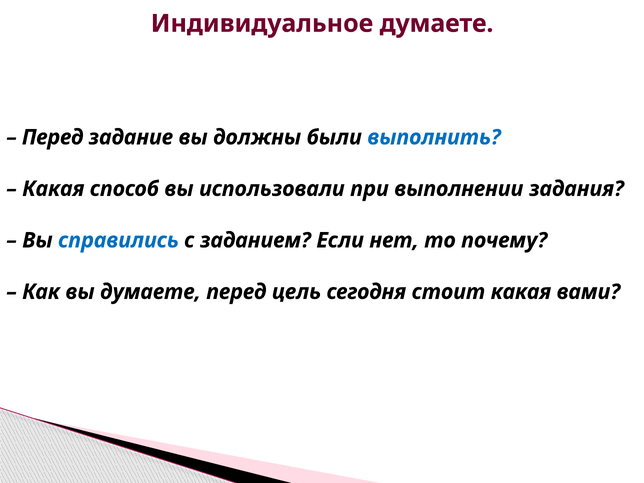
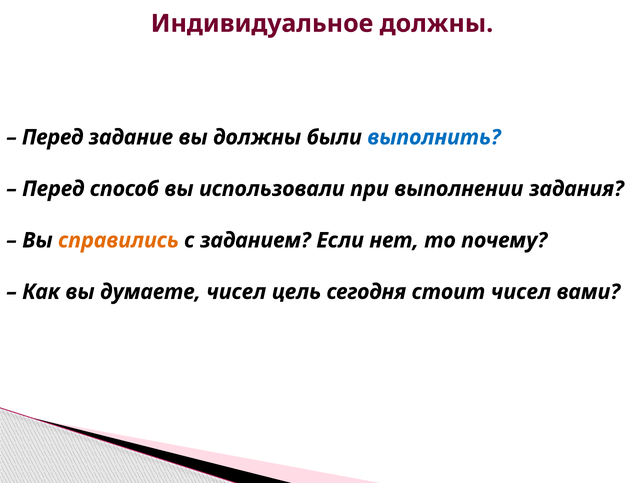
Индивидуальное думаете: думаете -> должны
Какая at (53, 189): Какая -> Перед
справились colour: blue -> orange
думаете перед: перед -> чисел
стоит какая: какая -> чисел
